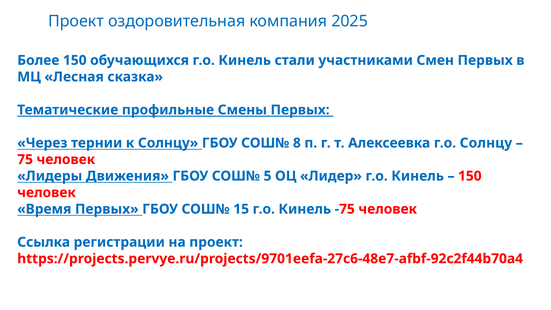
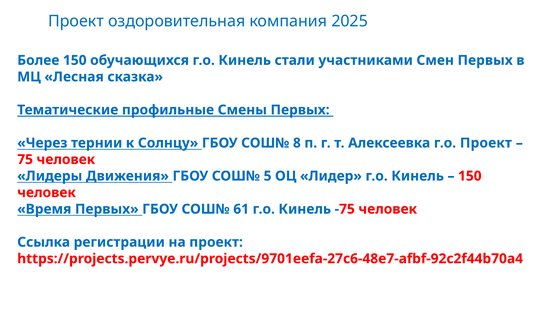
г.о Солнцу: Солнцу -> Проект
15: 15 -> 61
